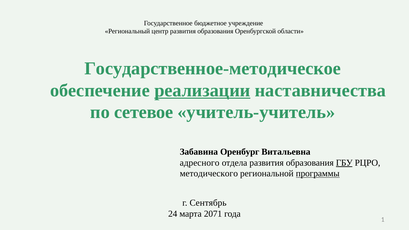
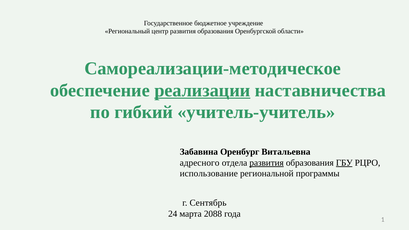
Государственное-методическое: Государственное-методическое -> Самореализации-методическое
сетевое: сетевое -> гибкий
развития at (267, 163) underline: none -> present
методического: методического -> использование
программы underline: present -> none
2071: 2071 -> 2088
